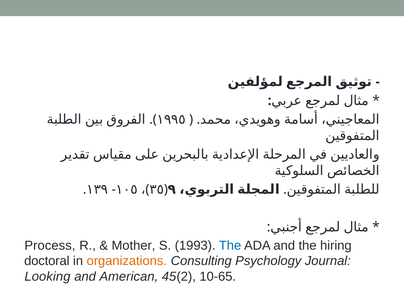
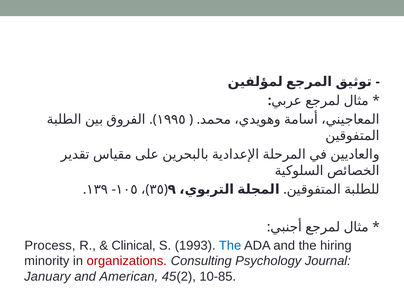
Mother: Mother -> Clinical
doctoral: doctoral -> minority
organizations colour: orange -> red
Looking: Looking -> January
10-65: 10-65 -> 10-85
